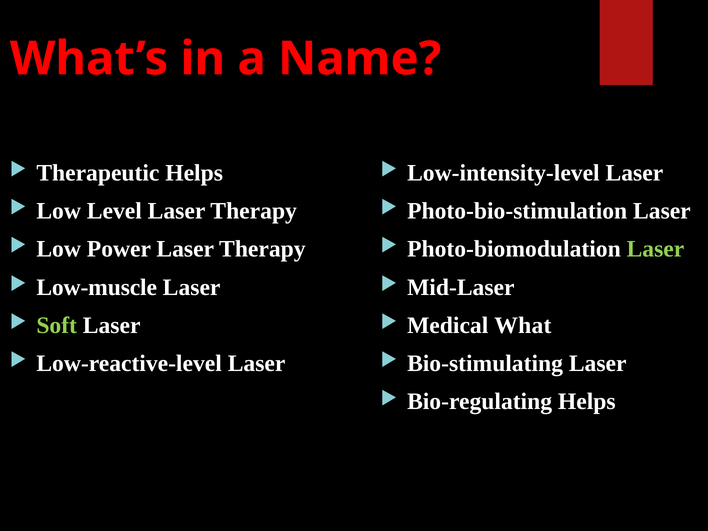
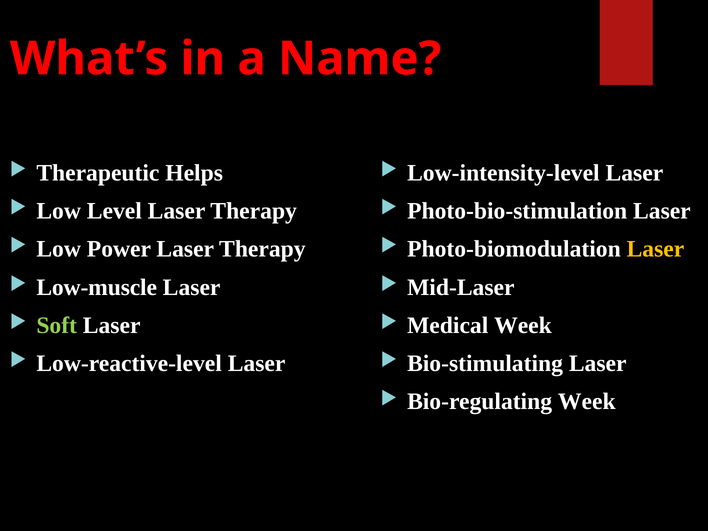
Laser at (655, 249) colour: light green -> yellow
Medical What: What -> Week
Bio-regulating Helps: Helps -> Week
